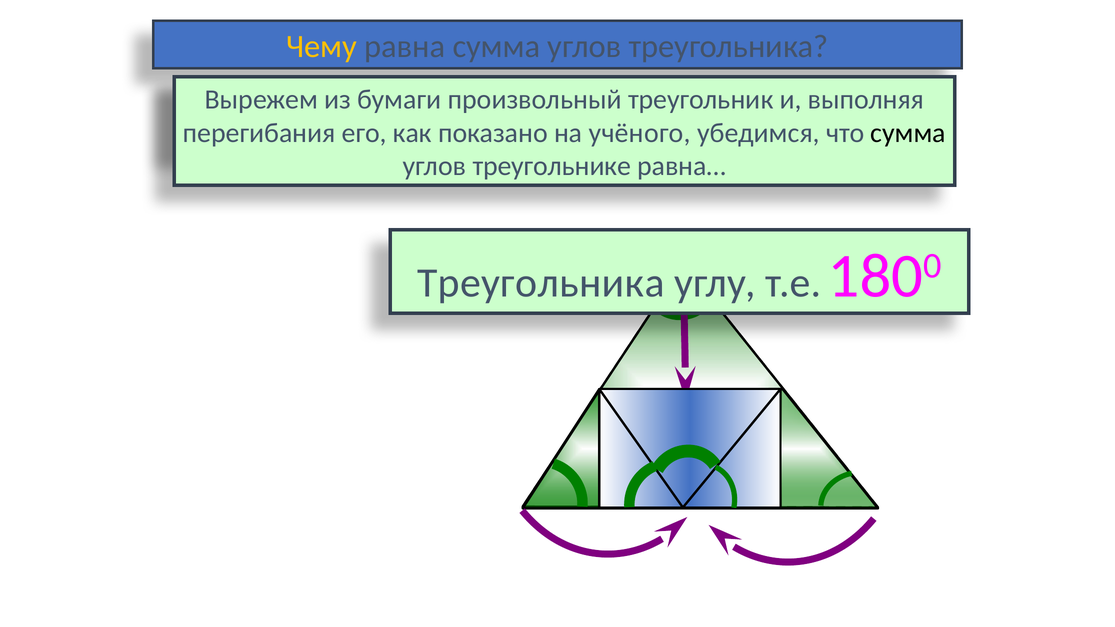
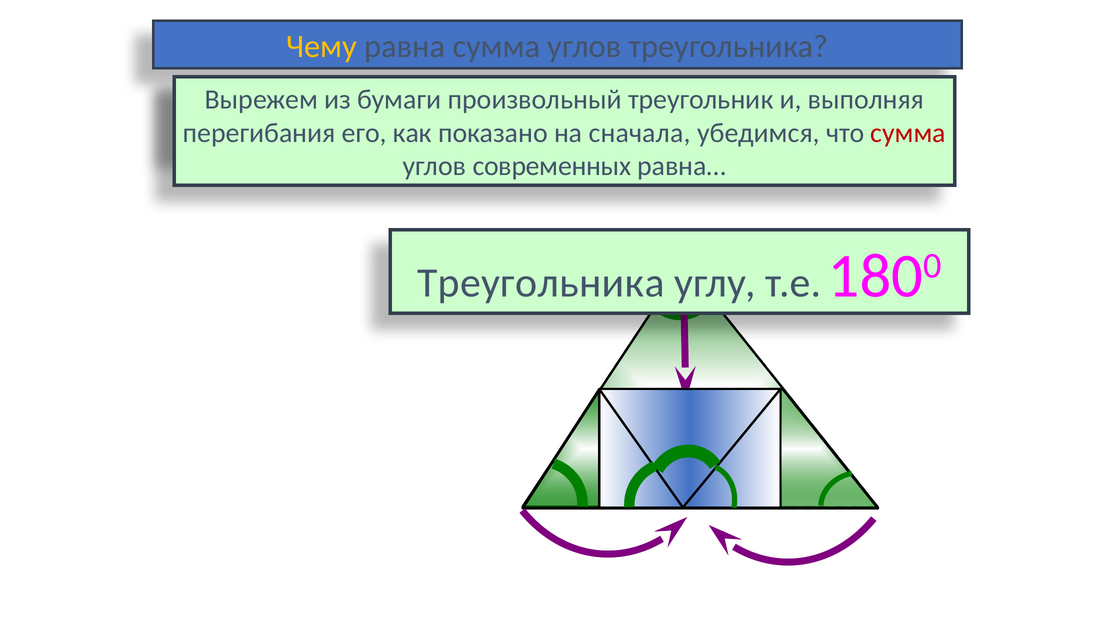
учёного: учёного -> сначала
сумма at (908, 133) colour: black -> red
треугольнике: треугольнике -> современных
